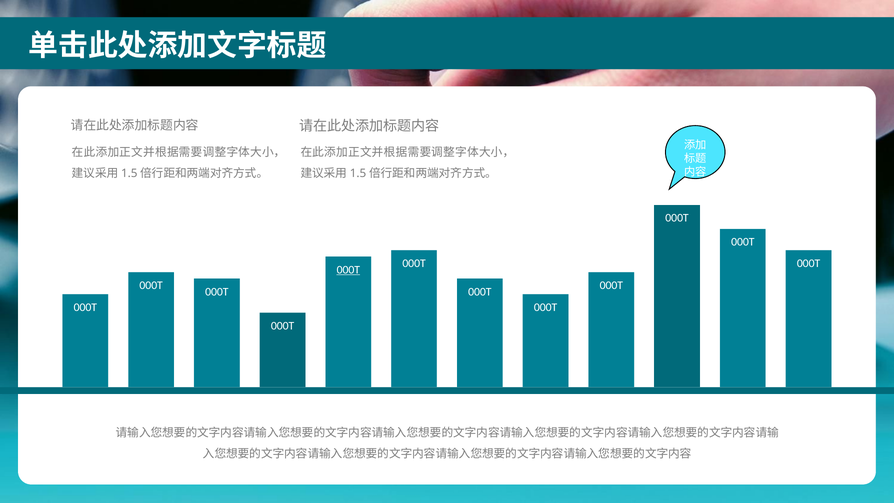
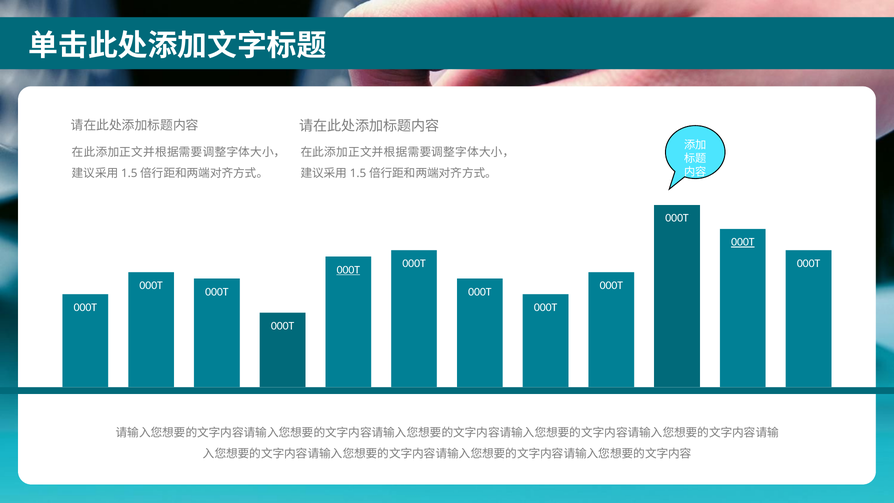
000T at (743, 242) underline: none -> present
